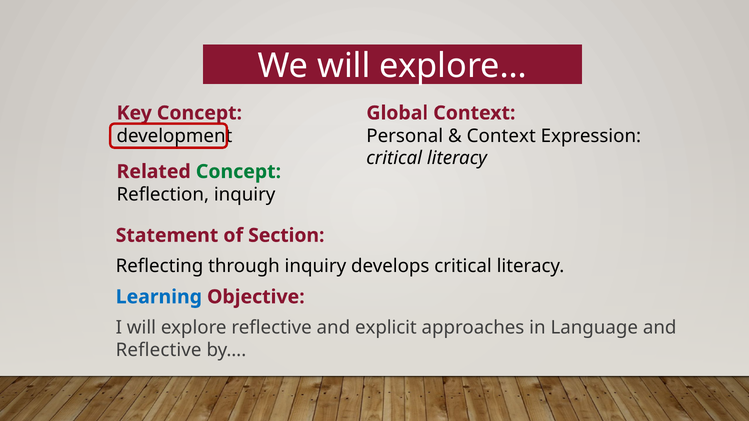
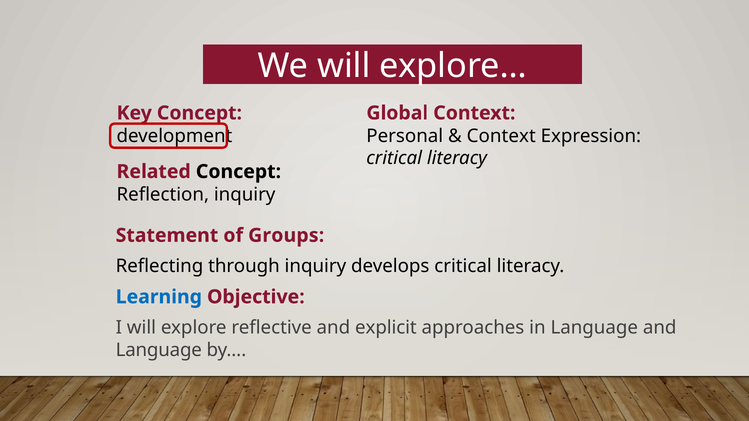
Concept at (238, 172) colour: green -> black
Section: Section -> Groups
Reflective at (159, 350): Reflective -> Language
